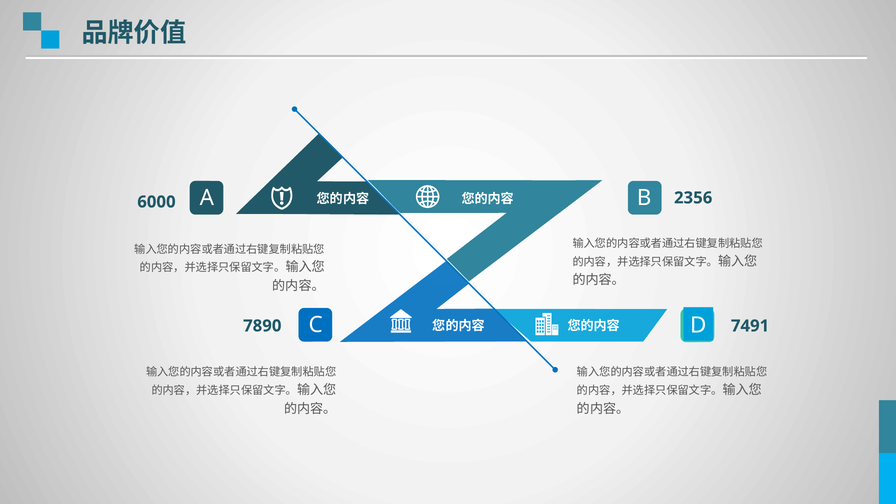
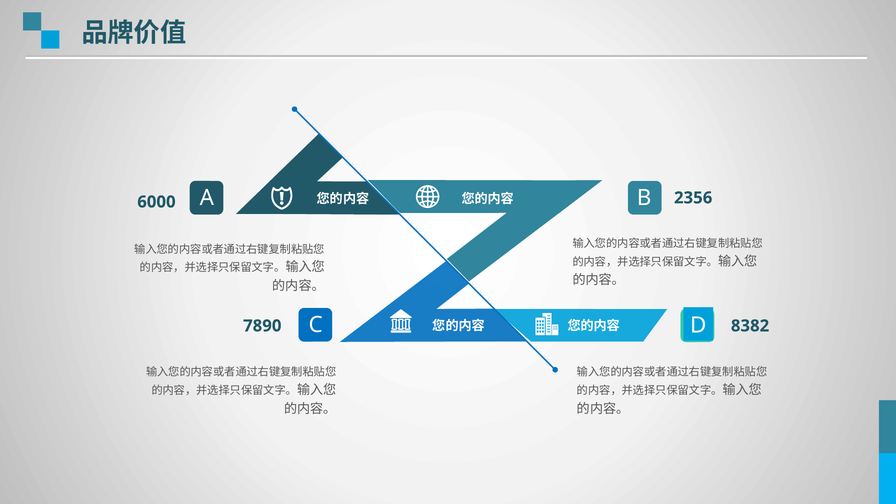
7491: 7491 -> 8382
